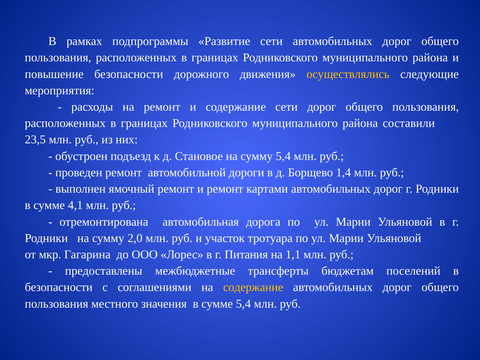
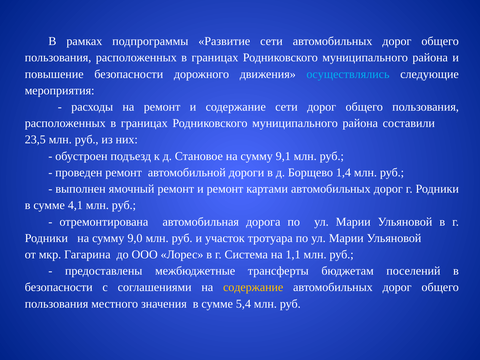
осуществлялись colour: yellow -> light blue
сумму 5,4: 5,4 -> 9,1
2,0: 2,0 -> 9,0
Питания: Питания -> Система
